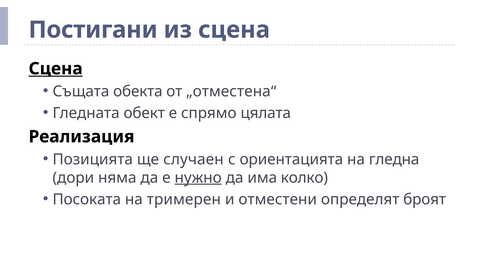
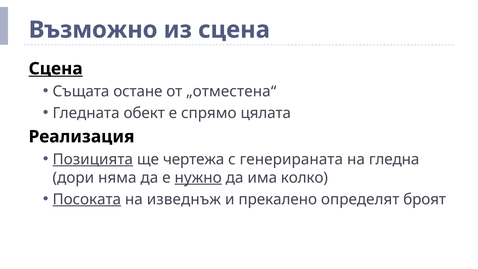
Постигани: Постигани -> Възможно
обекта: обекта -> остане
Позицията underline: none -> present
случаен: случаен -> чертежа
ориентацията: ориентацията -> генерираната
Посоката underline: none -> present
тримерен: тримерен -> изведнъж
отместени: отместени -> прекалено
